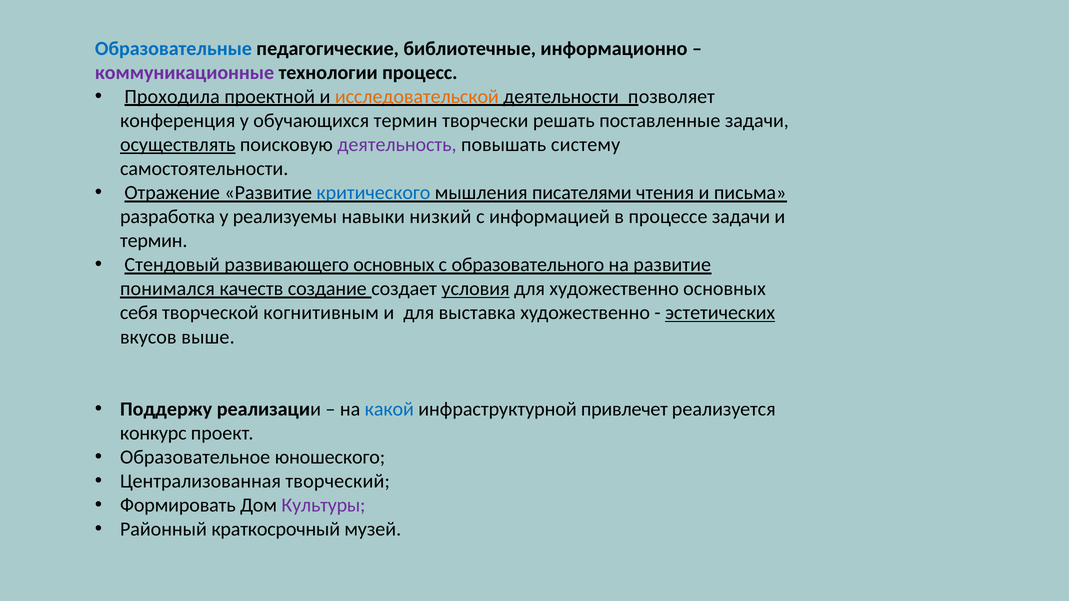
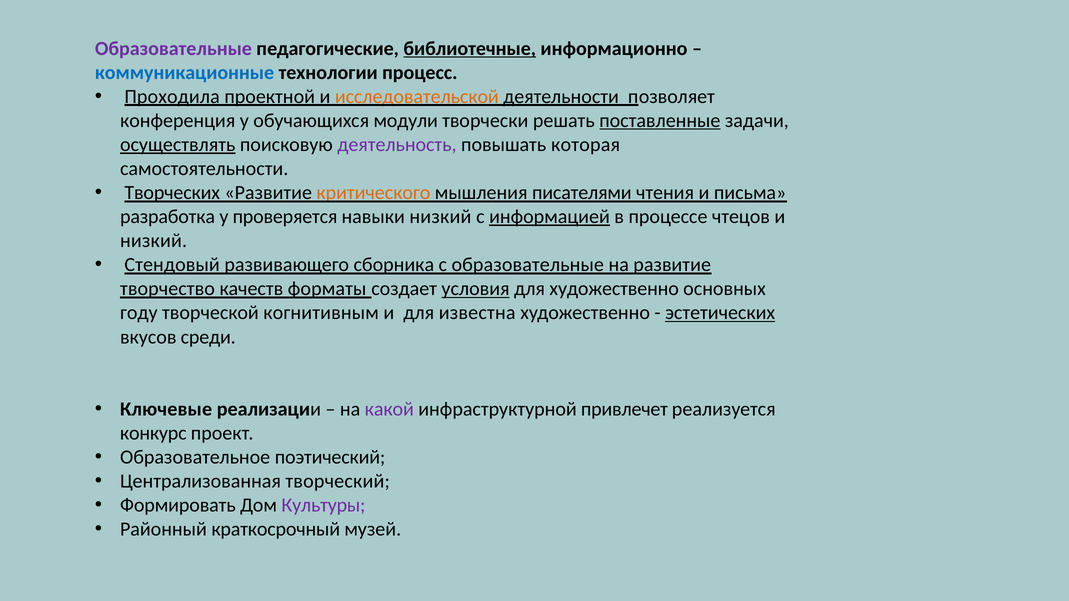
Образовательные at (173, 48) colour: blue -> purple
библиотечные underline: none -> present
коммуникационные colour: purple -> blue
обучающихся термин: термин -> модули
поставленные underline: none -> present
систему: систему -> которая
Отражение: Отражение -> Творческих
критического colour: blue -> orange
реализуемы: реализуемы -> проверяется
информацией underline: none -> present
процессе задачи: задачи -> чтецов
термин at (154, 241): термин -> низкий
развивающего основных: основных -> сборника
с образовательного: образовательного -> образовательные
понимался: понимался -> творчество
создание: создание -> форматы
себя: себя -> году
выставка: выставка -> известна
выше: выше -> среди
Поддержу: Поддержу -> Ключевые
какой colour: blue -> purple
юношеского: юношеского -> поэтический
